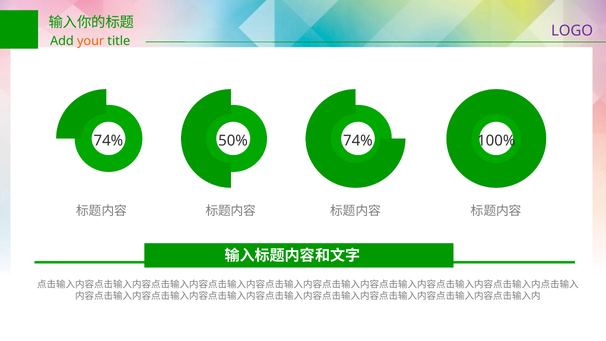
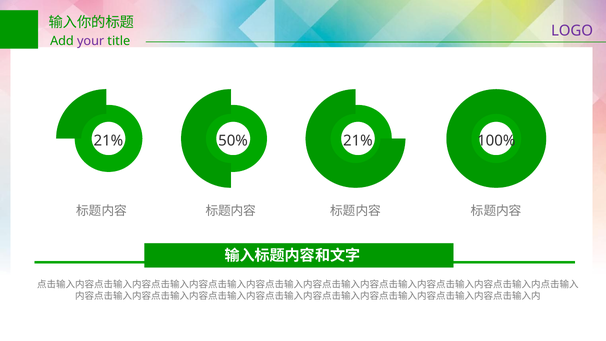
your colour: orange -> purple
74% at (108, 141): 74% -> 21%
50% 74%: 74% -> 21%
